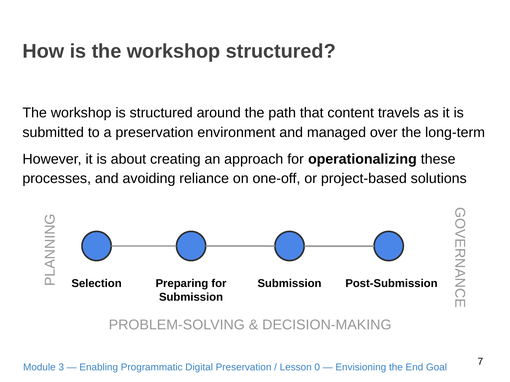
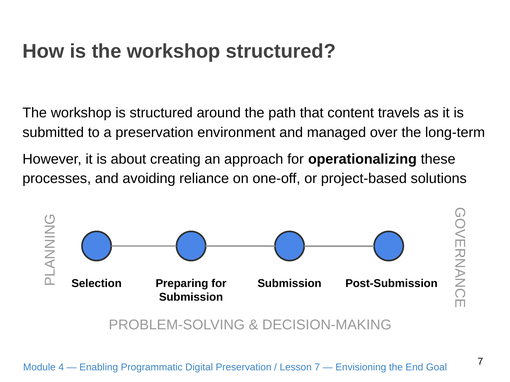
3: 3 -> 4
Lesson 0: 0 -> 7
